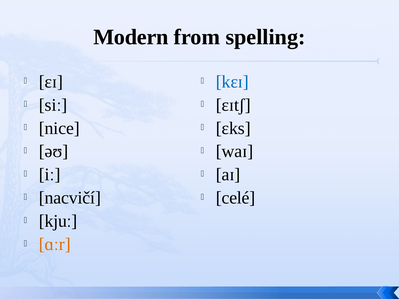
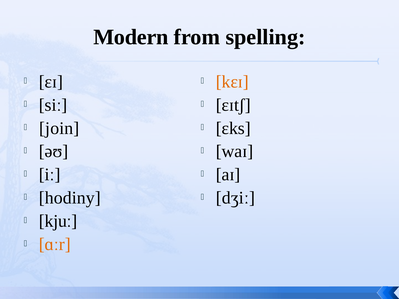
kɛɪ colour: blue -> orange
nice: nice -> join
nacvičí: nacvičí -> hodiny
celé: celé -> dʒiː
